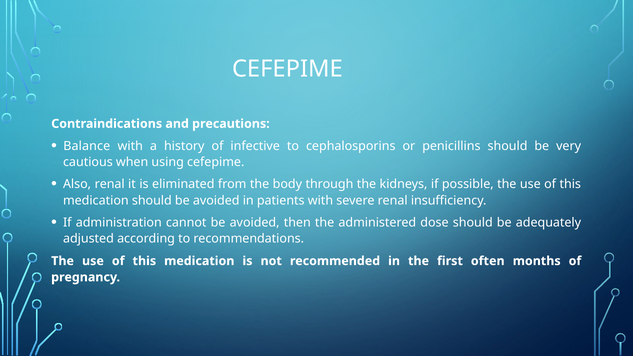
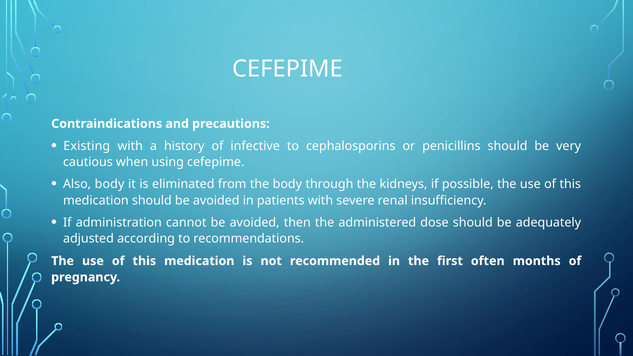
Balance: Balance -> Existing
Also renal: renal -> body
